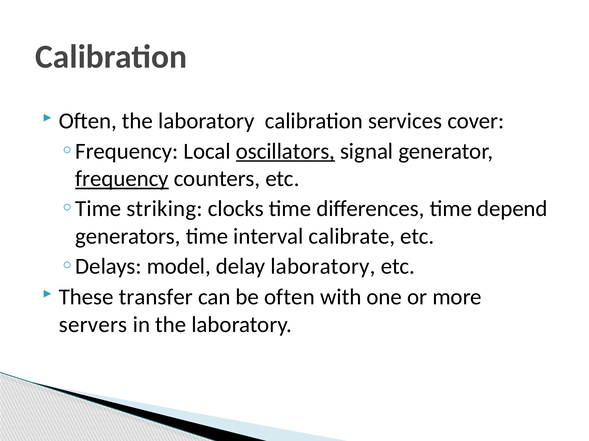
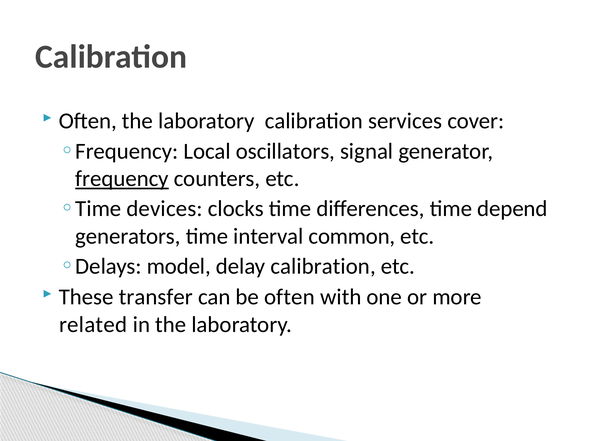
oscillators underline: present -> none
striking: striking -> devices
calibrate: calibrate -> common
delay laboratory: laboratory -> calibration
servers: servers -> related
